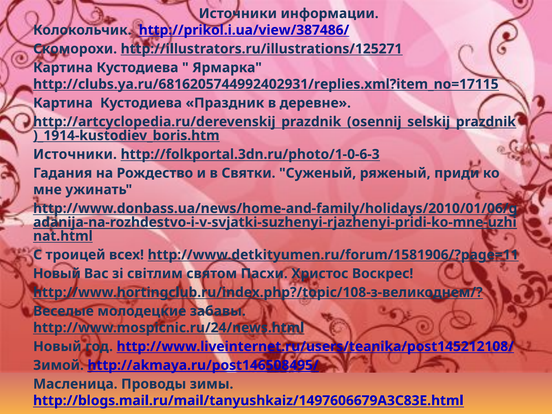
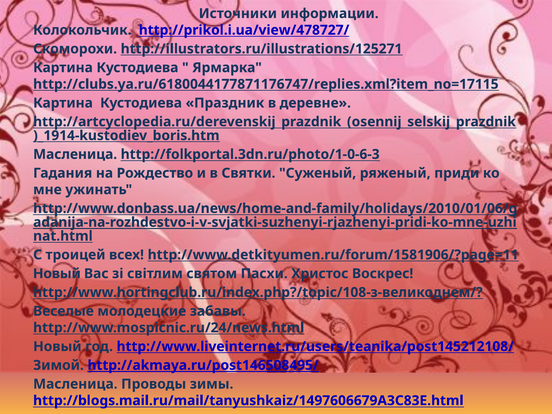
http://prikol.i.ua/view/387486/: http://prikol.i.ua/view/387486/ -> http://prikol.i.ua/view/478727/
http://clubs.ya.ru/6816205744992402931/replies.xml?item_no=17115: http://clubs.ya.ru/6816205744992402931/replies.xml?item_no=17115 -> http://clubs.ya.ru/6180044177871176747/replies.xml?item_no=17115
Источники at (75, 154): Источники -> Масленица
